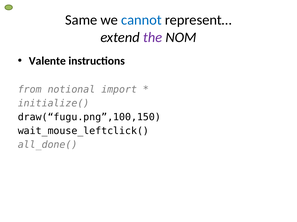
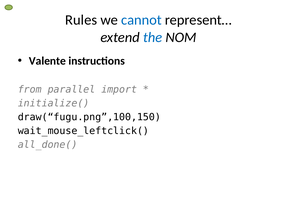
Same: Same -> Rules
the colour: purple -> blue
notional: notional -> parallel
